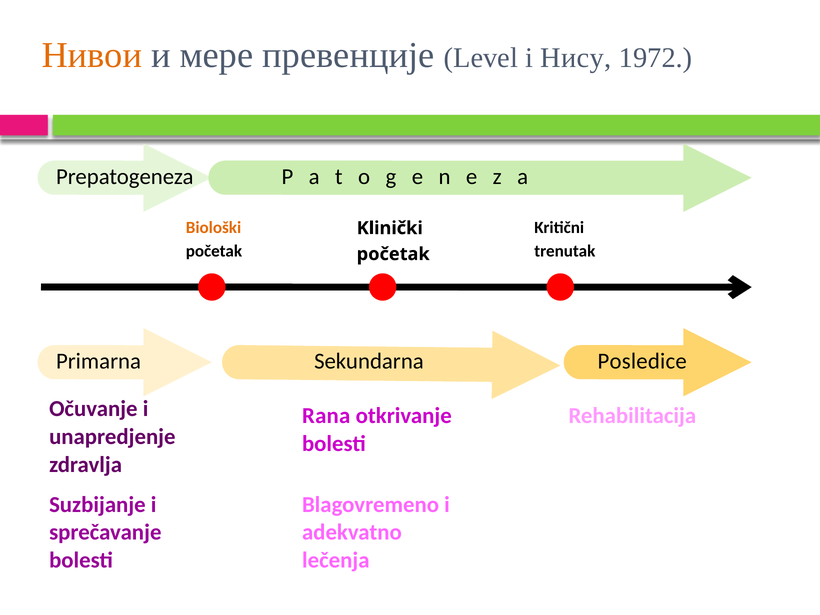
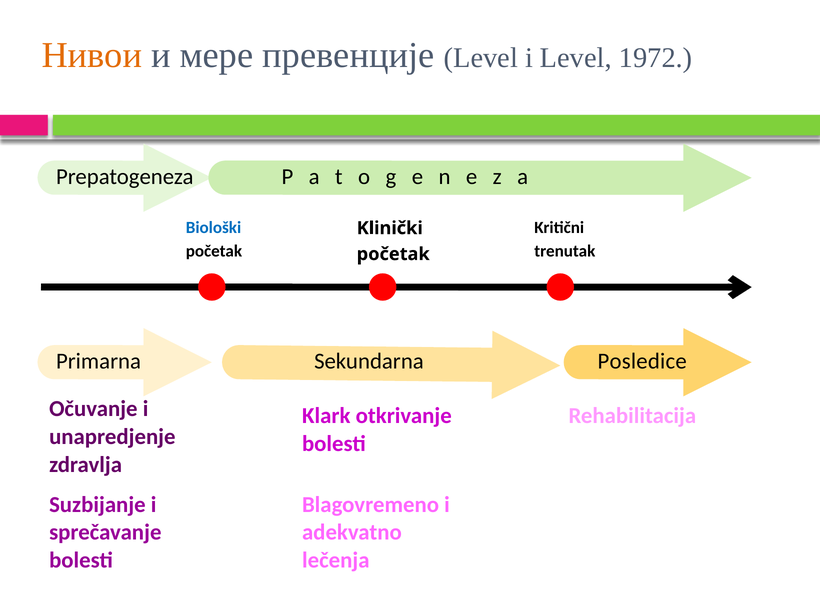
i Нису: Нису -> Level
Biološki colour: orange -> blue
Rana: Rana -> Klark
